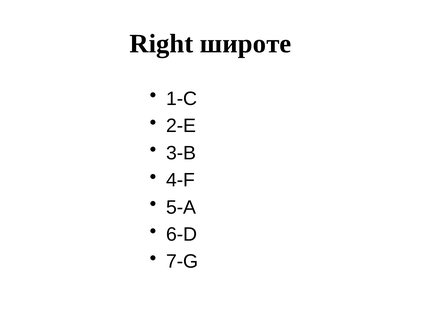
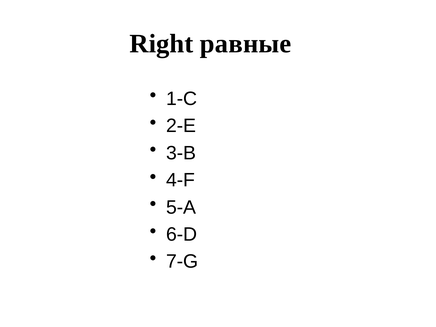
широте: широте -> равные
